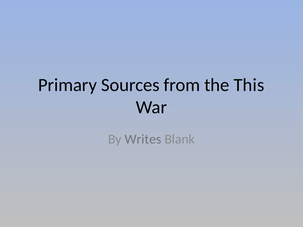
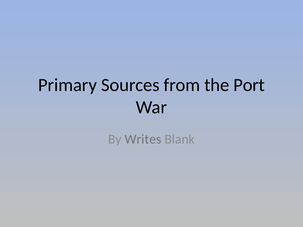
This: This -> Port
